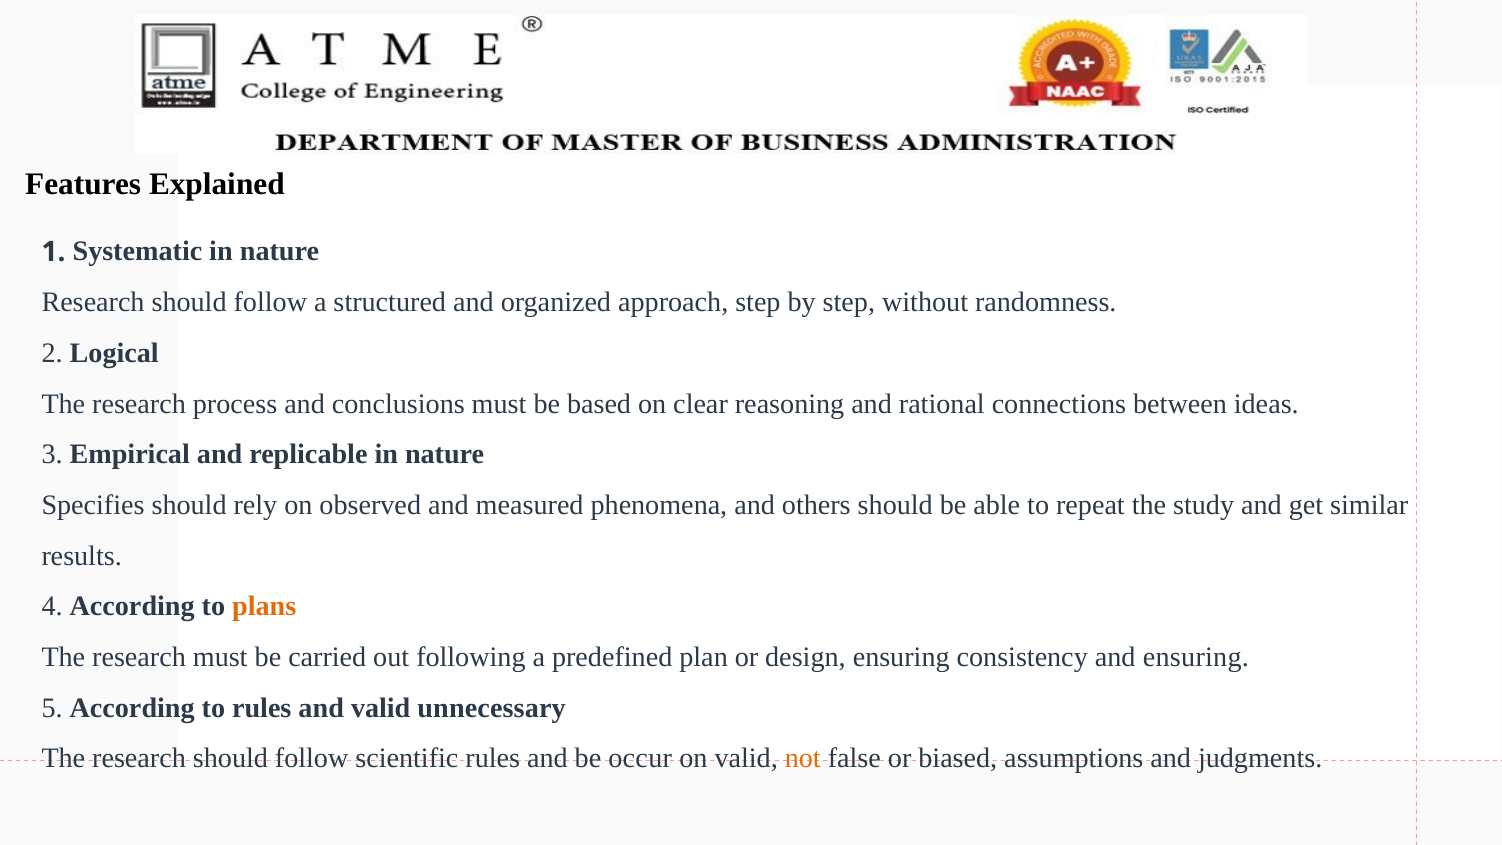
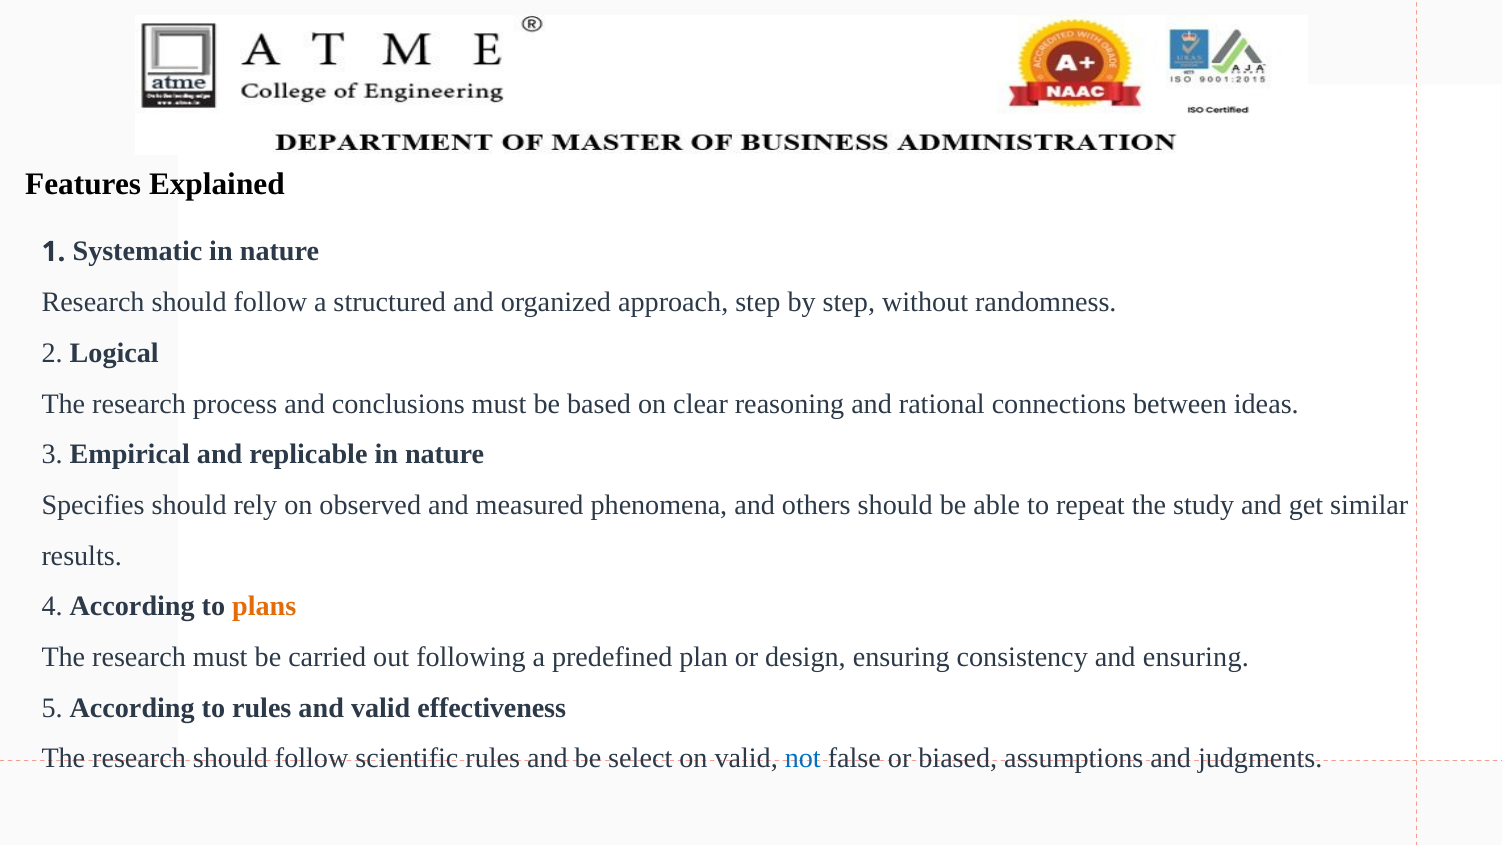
unnecessary: unnecessary -> effectiveness
occur: occur -> select
not colour: orange -> blue
